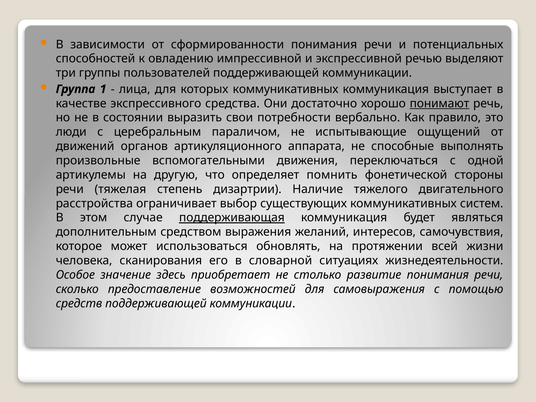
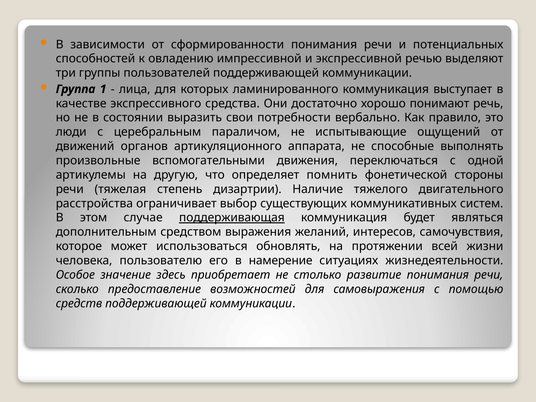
которых коммуникативных: коммуникативных -> ламинированного
понимают underline: present -> none
сканирования: сканирования -> пользователю
словарной: словарной -> намерение
